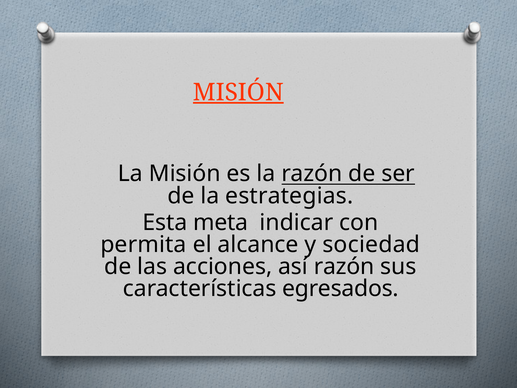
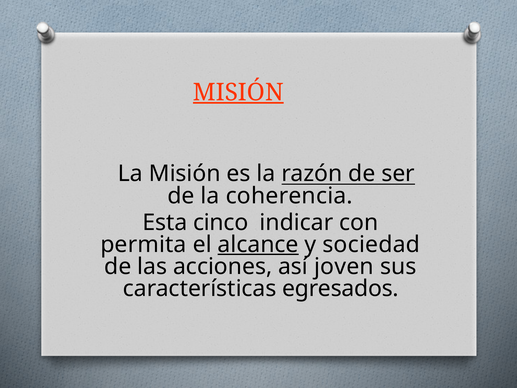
estrategias: estrategias -> coherencia
meta: meta -> cinco
alcance underline: none -> present
así razón: razón -> joven
